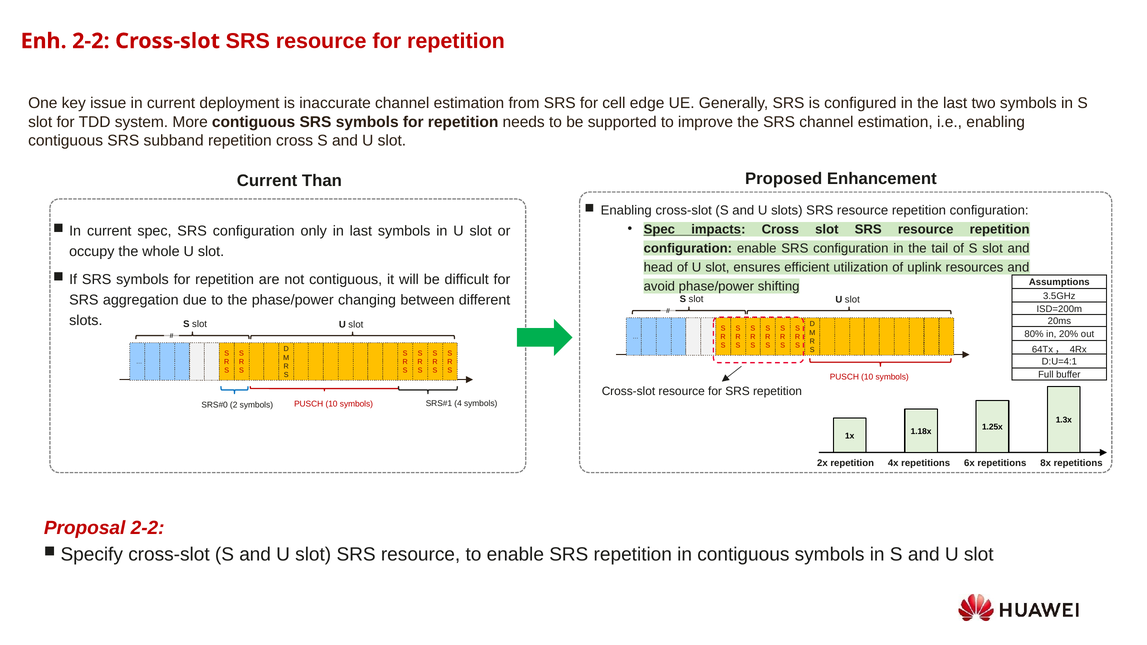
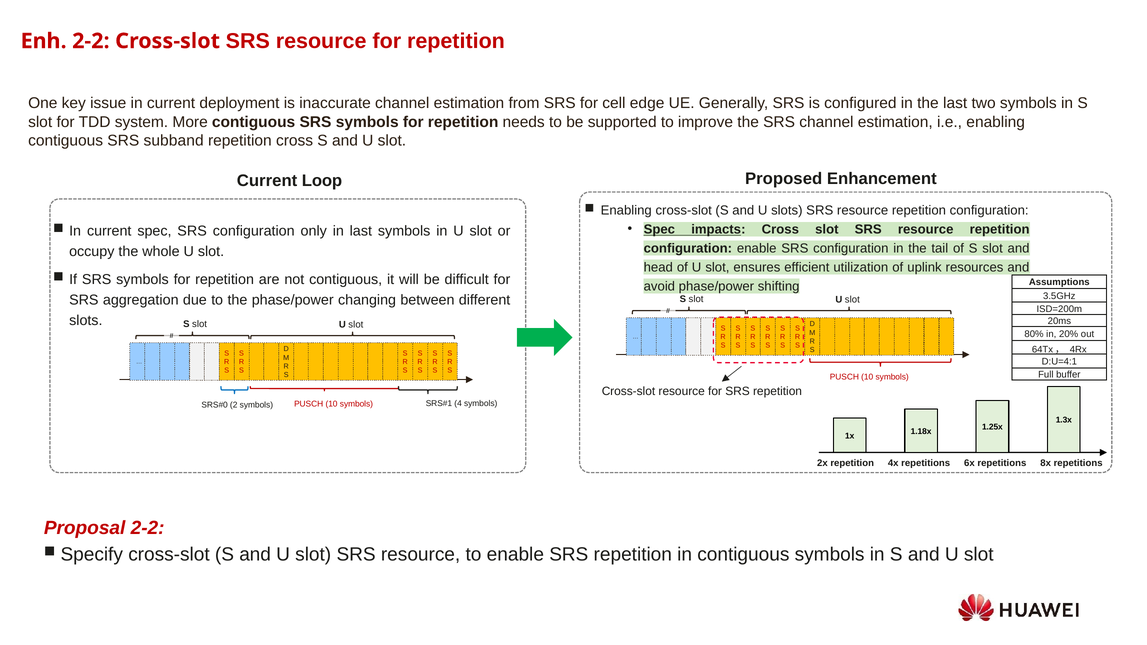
Than: Than -> Loop
